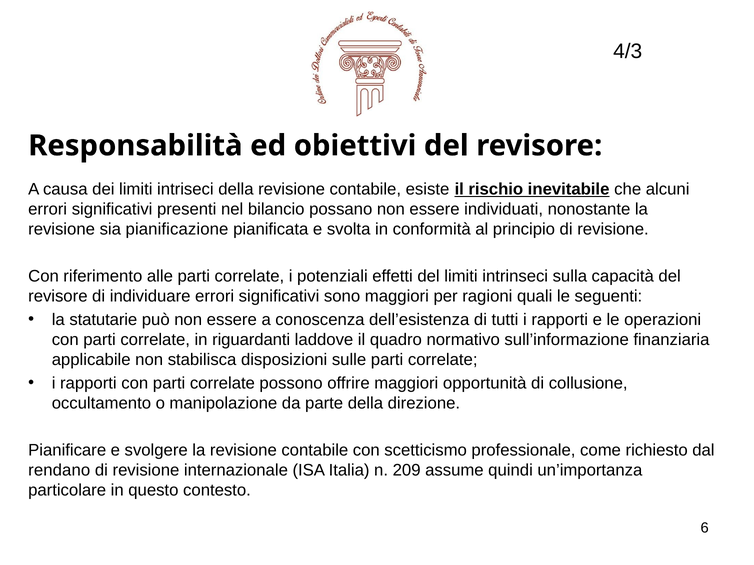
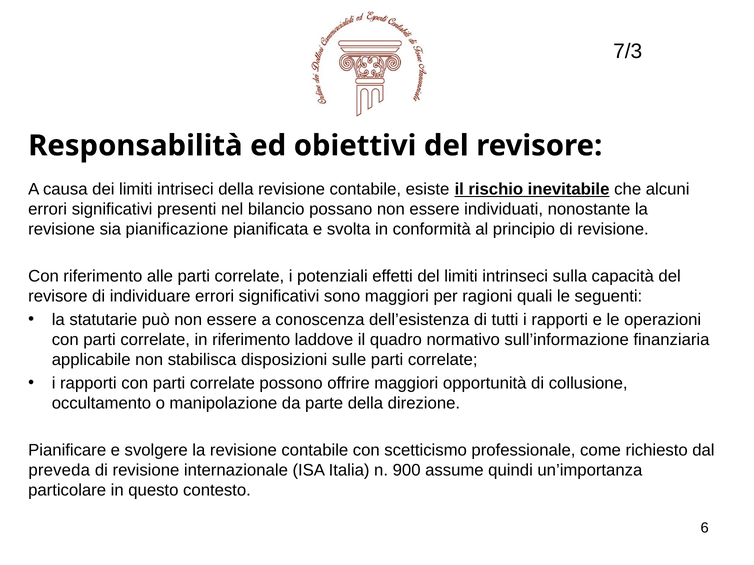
4/3: 4/3 -> 7/3
in riguardanti: riguardanti -> riferimento
rendano: rendano -> preveda
209: 209 -> 900
